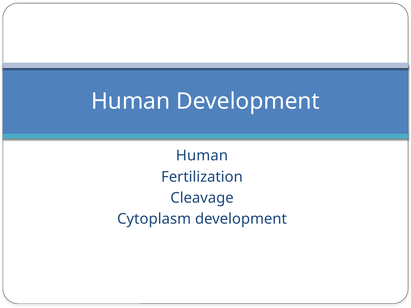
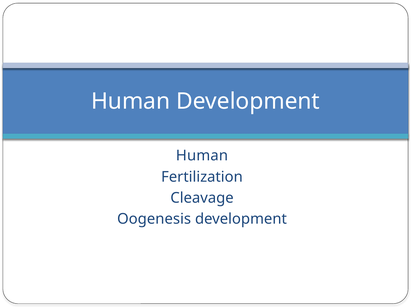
Cytoplasm: Cytoplasm -> Oogenesis
